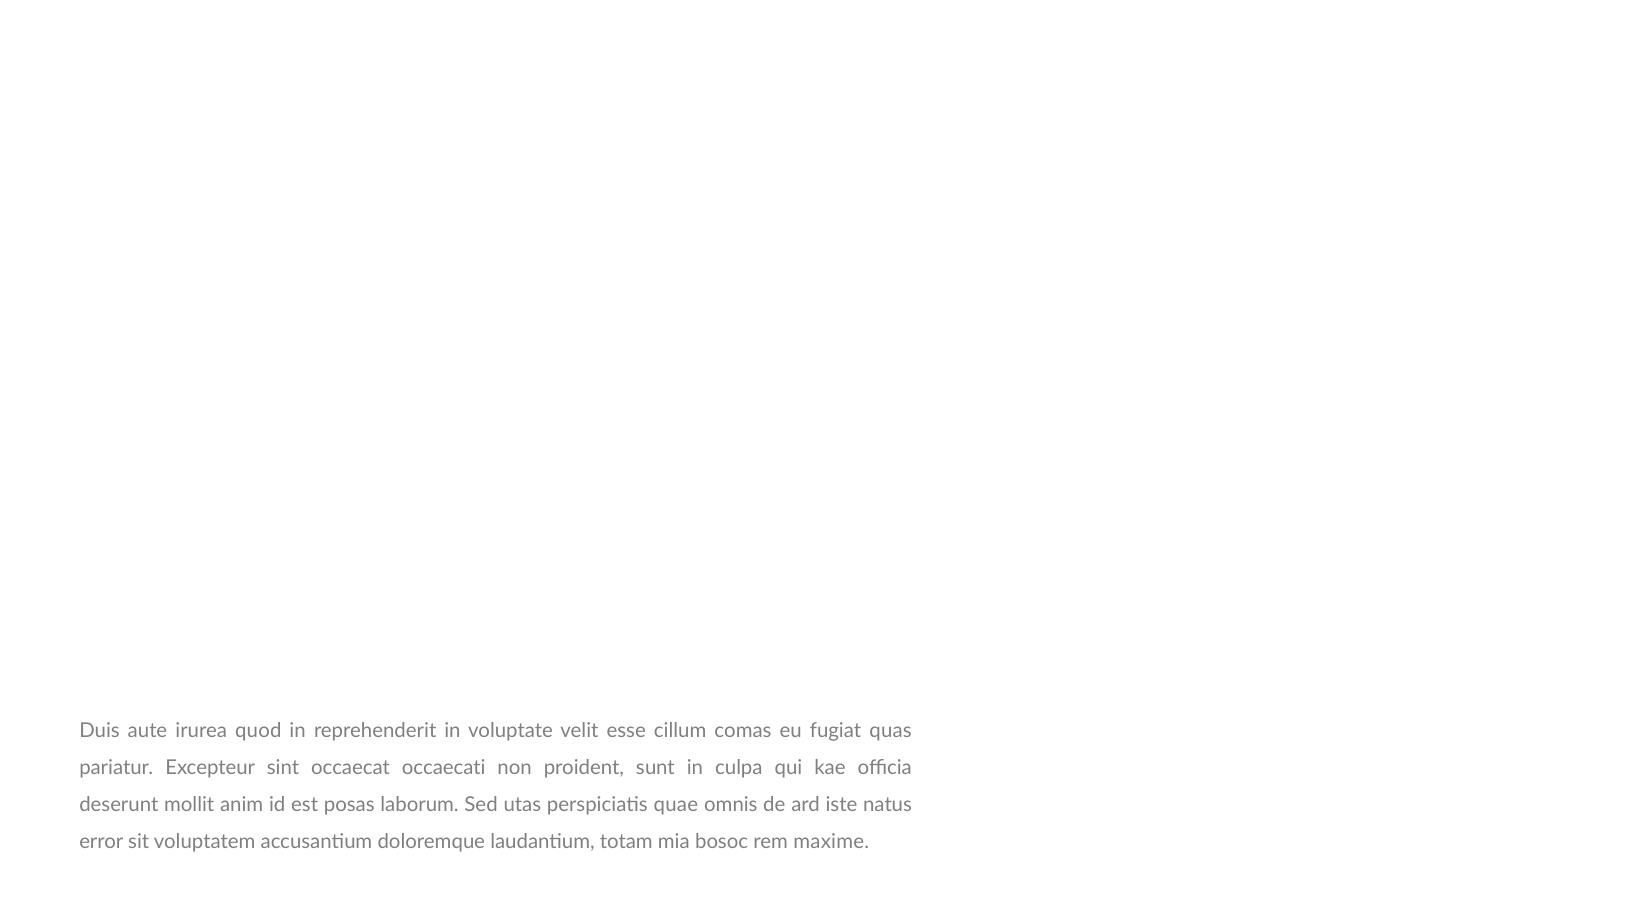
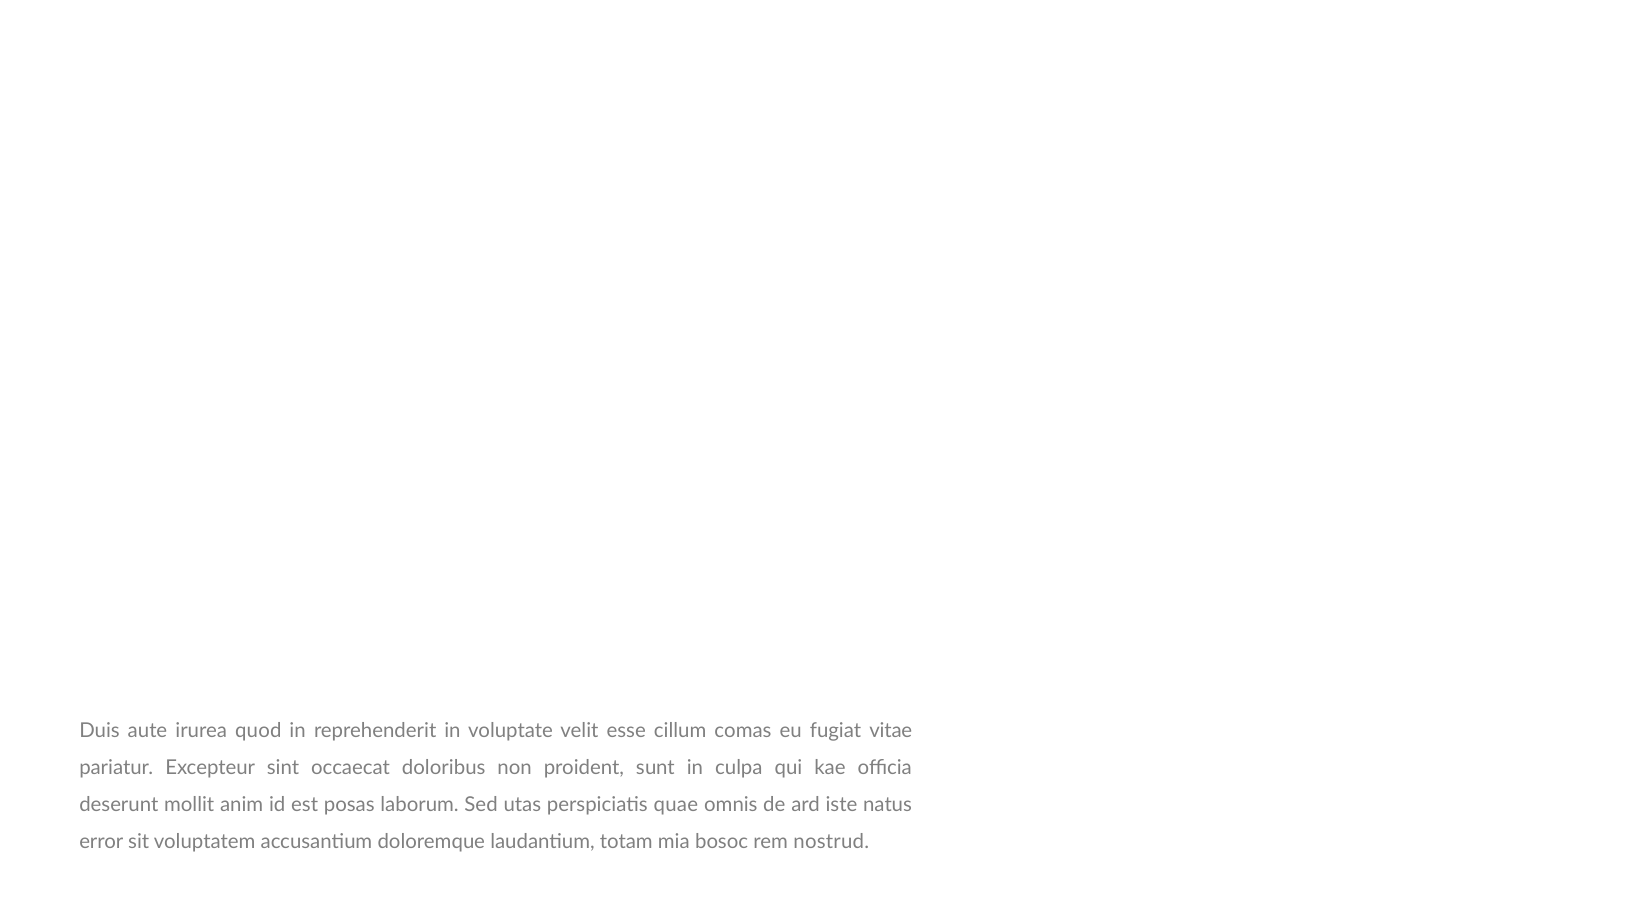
quas: quas -> vitae
occaecati: occaecati -> doloribus
maxime: maxime -> nostrud
